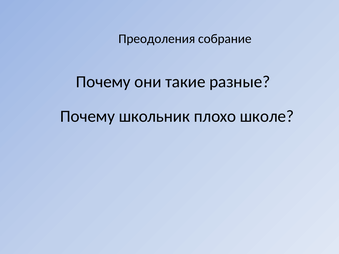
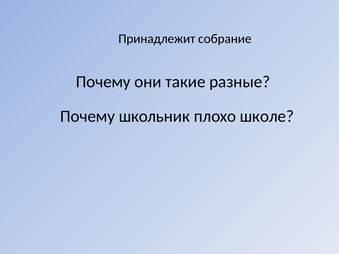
Преодоления: Преодоления -> Принадлежит
